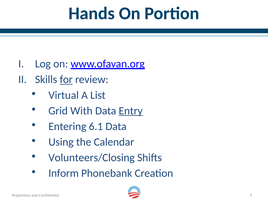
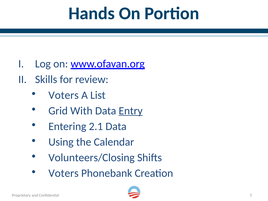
for underline: present -> none
Virtual at (64, 95): Virtual -> Voters
6.1: 6.1 -> 2.1
Inform at (64, 173): Inform -> Voters
